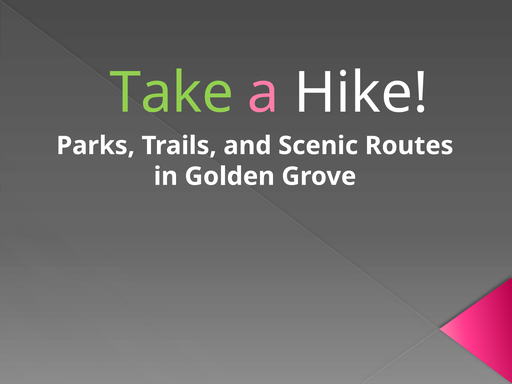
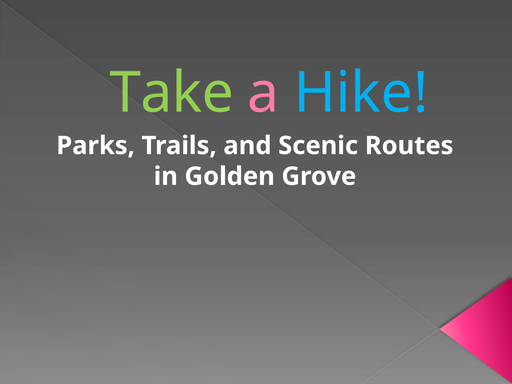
Hike colour: white -> light blue
